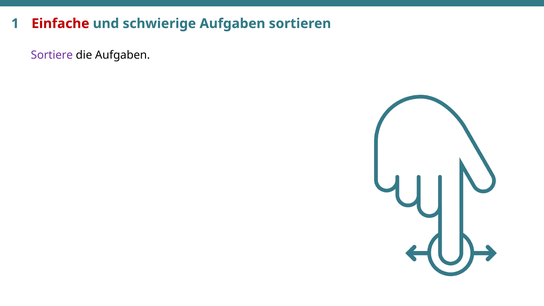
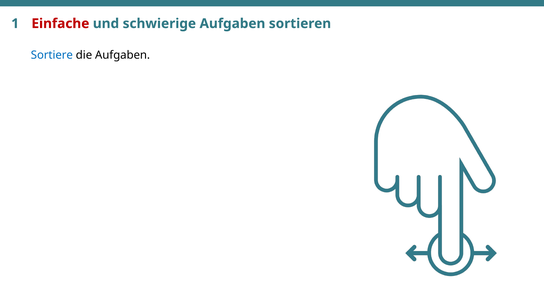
Sortiere colour: purple -> blue
